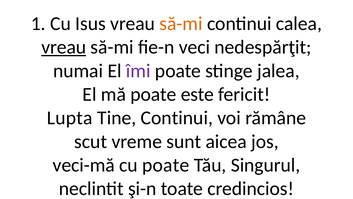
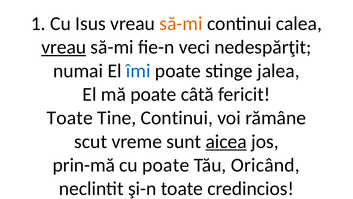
îmi colour: purple -> blue
este: este -> câtă
Lupta at (70, 118): Lupta -> Toate
aicea underline: none -> present
veci-mă: veci-mă -> prin-mă
Singurul: Singurul -> Oricând
